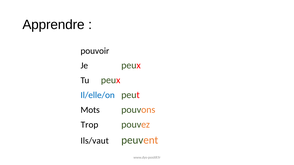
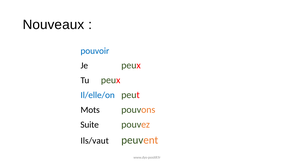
Apprendre: Apprendre -> Nouveaux
pouvoir colour: black -> blue
Trop: Trop -> Suite
